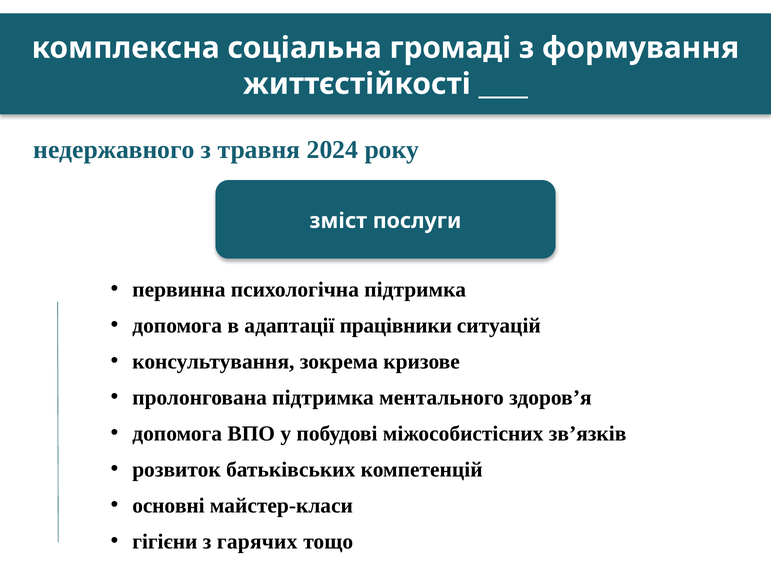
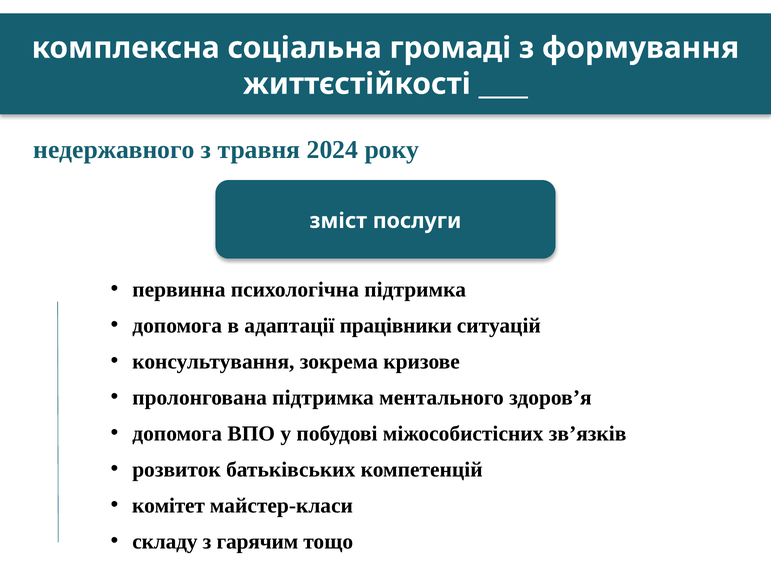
основні: основні -> комітет
гігієни: гігієни -> складу
гарячих: гарячих -> гарячим
